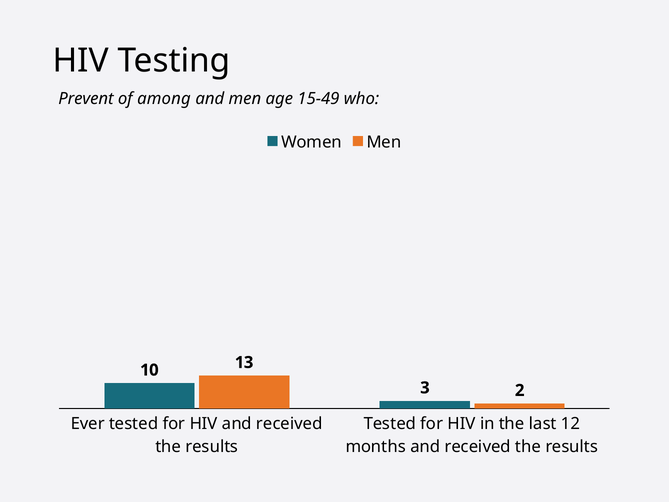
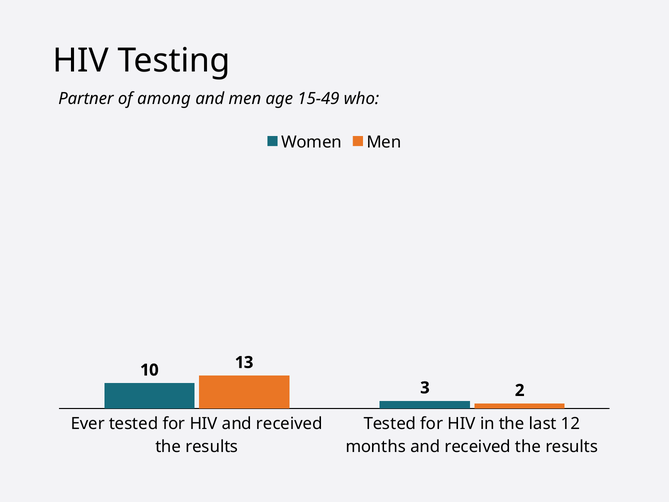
Prevent: Prevent -> Partner
